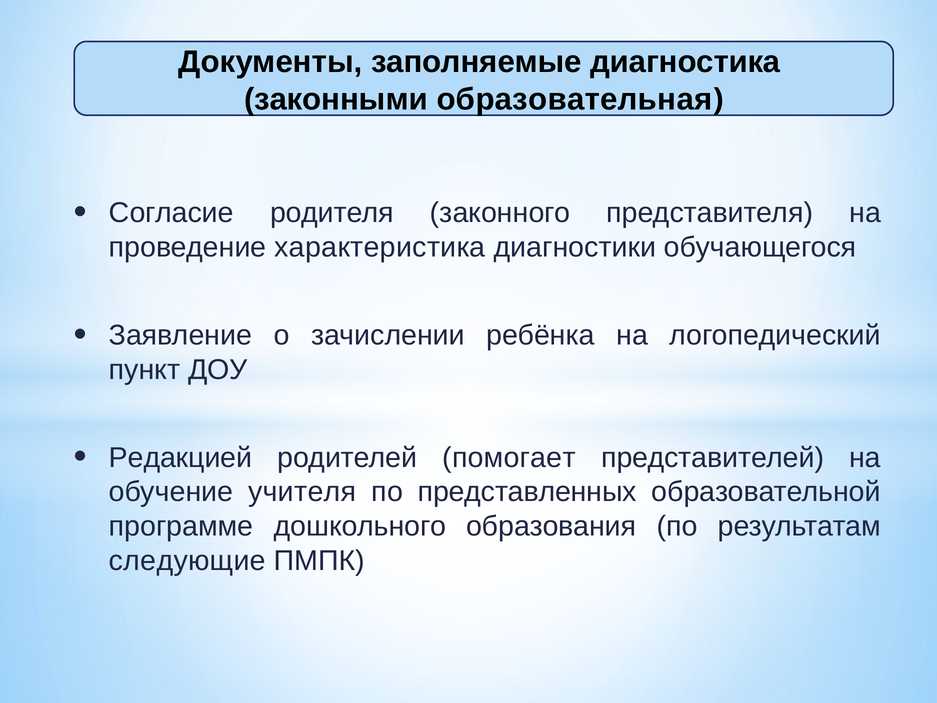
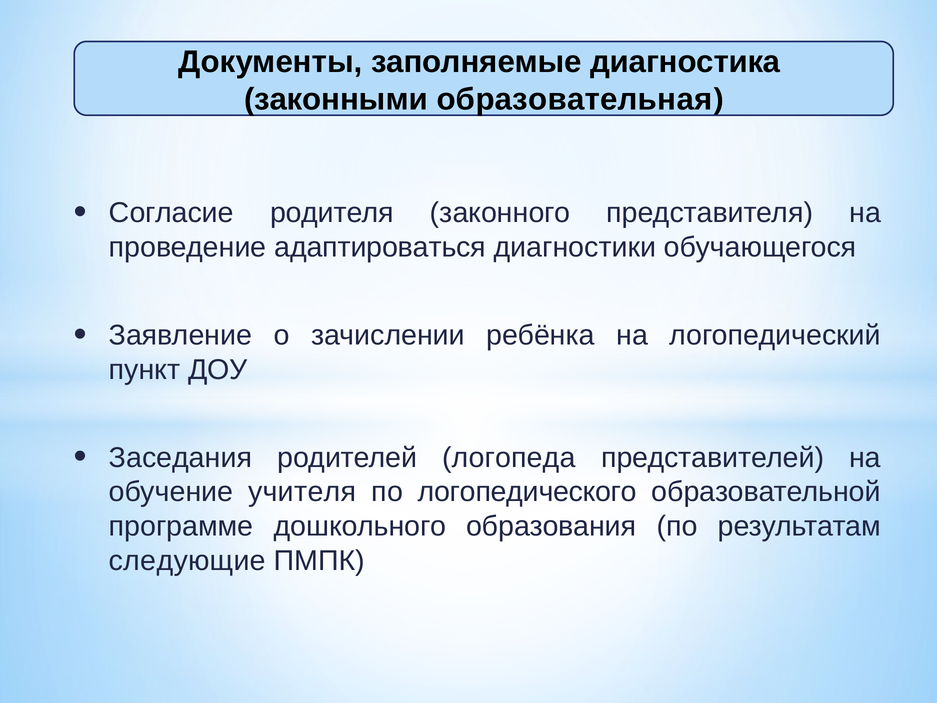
характеристика: характеристика -> адаптироваться
Редакцией: Редакцией -> Заседания
помогает: помогает -> логопеда
представленных: представленных -> логопедического
